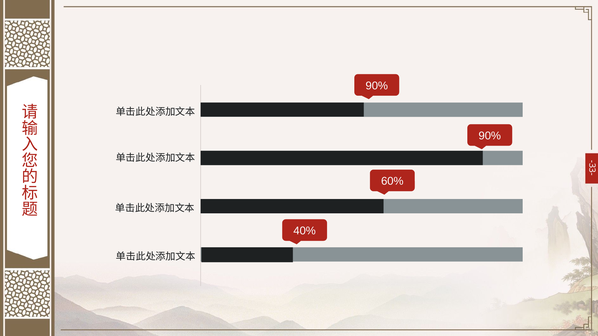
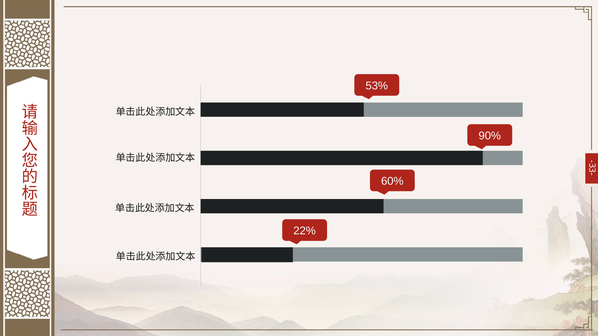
90% at (377, 86): 90% -> 53%
40%: 40% -> 22%
